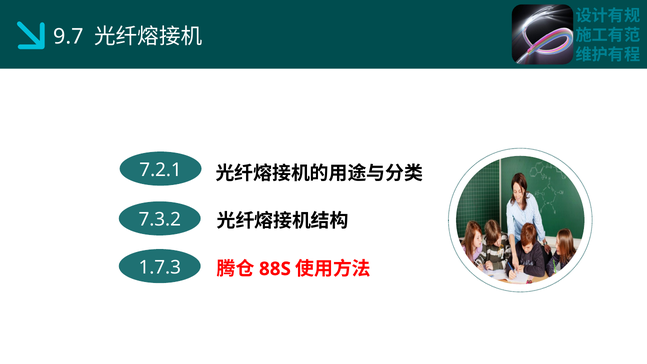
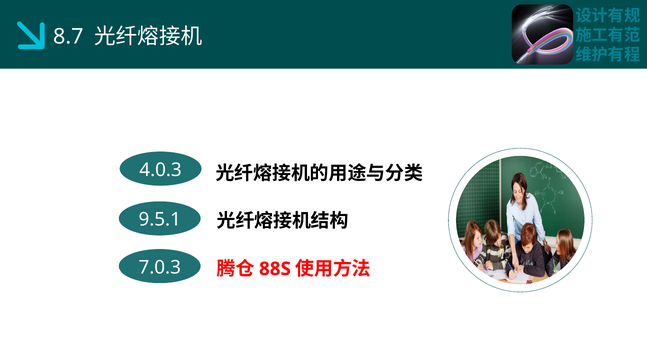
9.7: 9.7 -> 8.7
7.2.1: 7.2.1 -> 4.0.3
7.3.2: 7.3.2 -> 9.5.1
1.7.3: 1.7.3 -> 7.0.3
